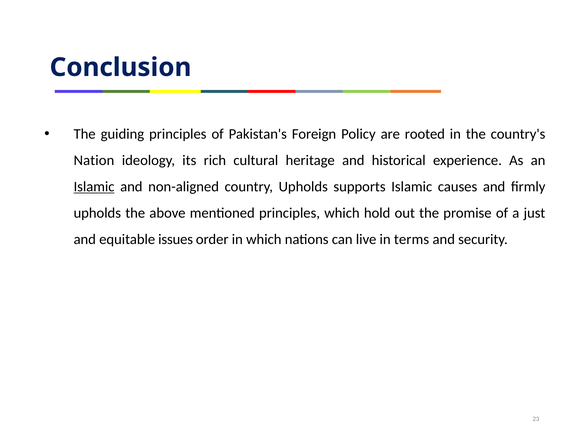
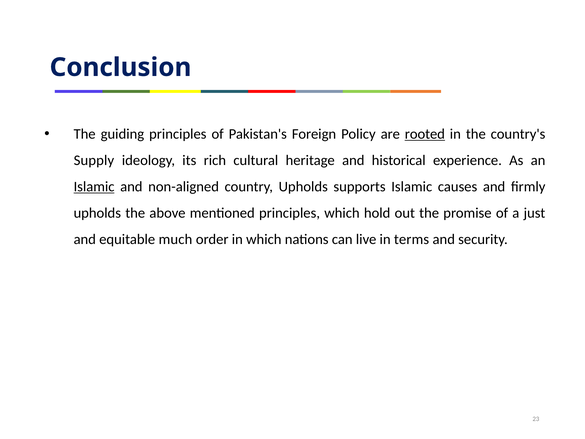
rooted underline: none -> present
Nation: Nation -> Supply
issues: issues -> much
